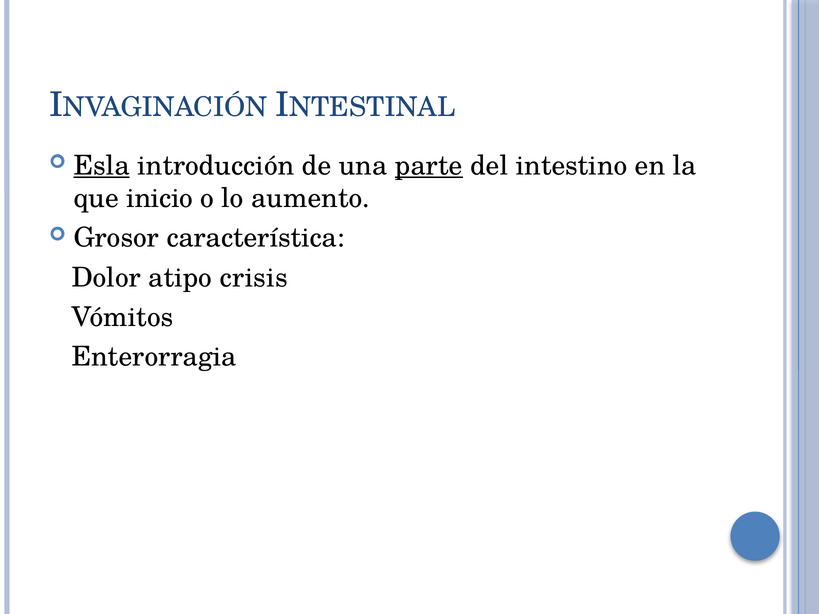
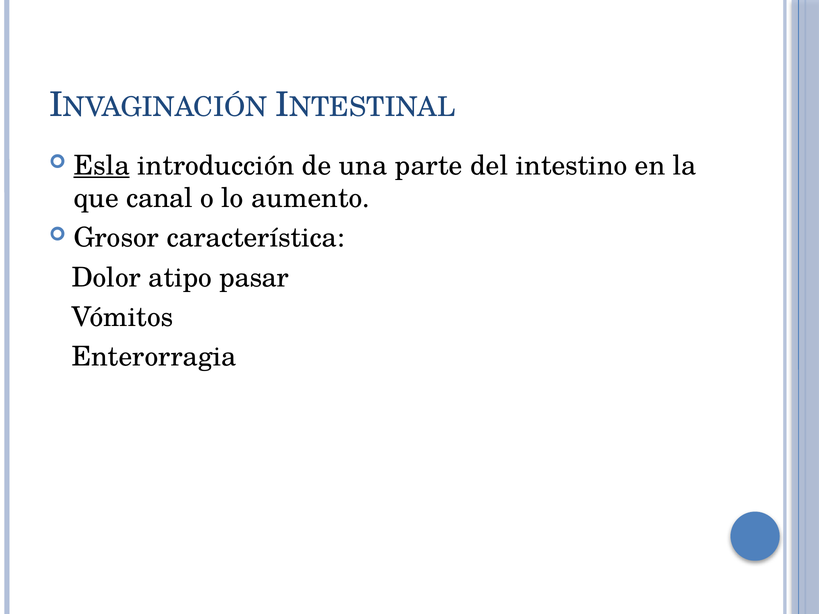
parte underline: present -> none
inicio: inicio -> canal
crisis: crisis -> pasar
